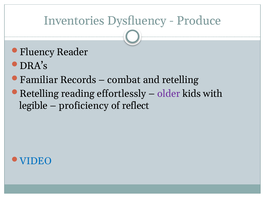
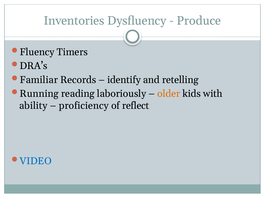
Reader: Reader -> Timers
combat: combat -> identify
Retelling at (39, 94): Retelling -> Running
effortlessly: effortlessly -> laboriously
older colour: purple -> orange
legible: legible -> ability
